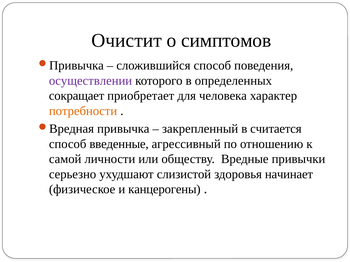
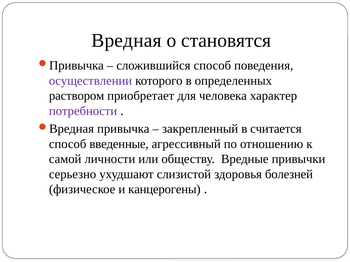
Очистит: Очистит -> Вредная
симптомов: симптомов -> становятся
сокращает: сокращает -> раствором
потребности colour: orange -> purple
начинает: начинает -> болезней
